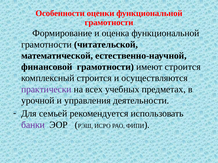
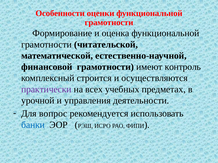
имеют строится: строится -> контроль
семьей: семьей -> вопрос
банки colour: purple -> blue
